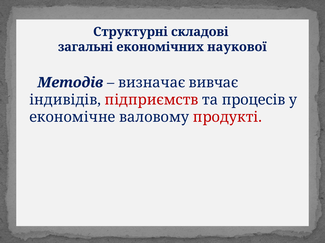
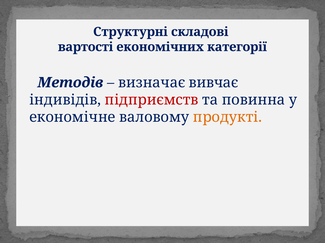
загальні: загальні -> вартості
наукової: наукової -> категорії
процесів: процесів -> повинна
продукті colour: red -> orange
